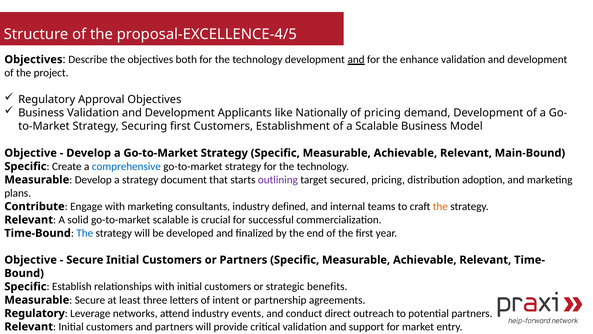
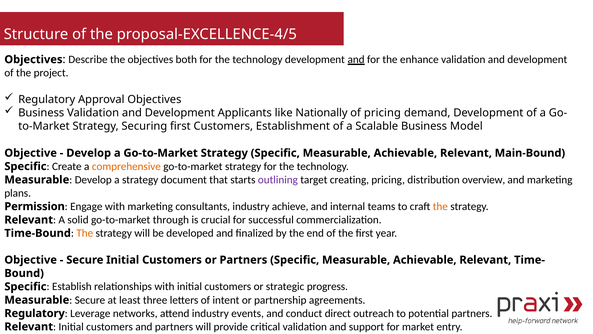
comprehensive colour: blue -> orange
target secured: secured -> creating
adoption: adoption -> overview
Contribute: Contribute -> Permission
defined: defined -> achieve
go-to-market scalable: scalable -> through
The at (85, 233) colour: blue -> orange
benefits: benefits -> progress
